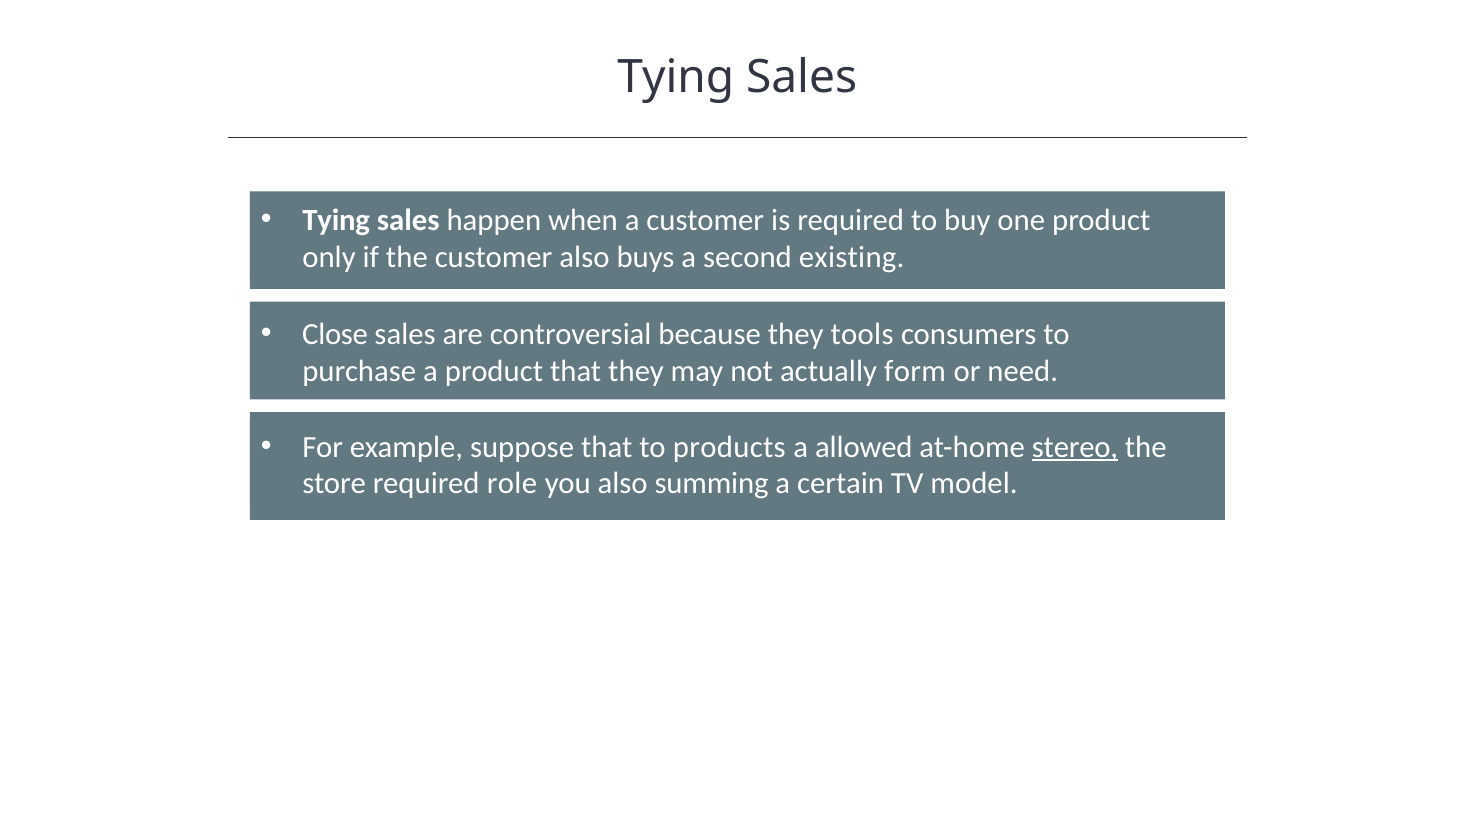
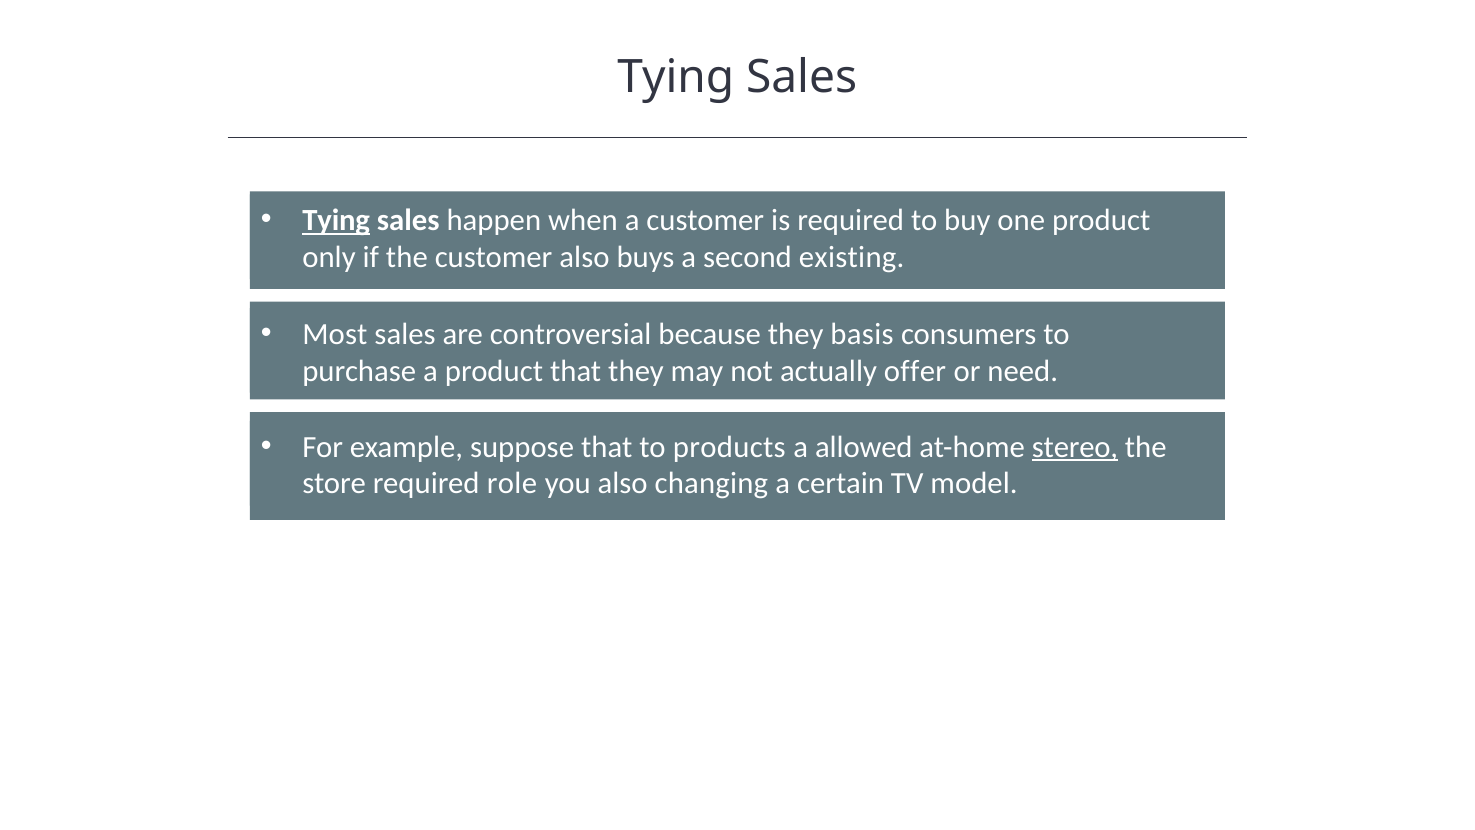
Tying at (336, 220) underline: none -> present
Close: Close -> Most
tools: tools -> basis
form: form -> offer
summing: summing -> changing
